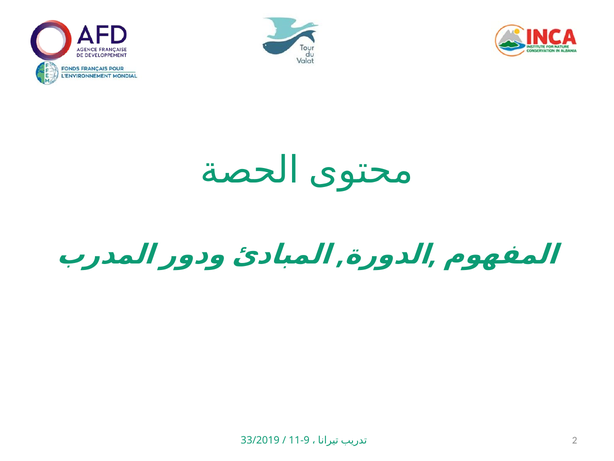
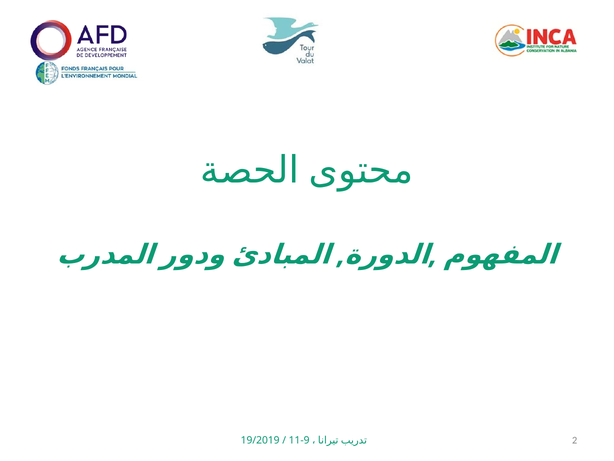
33/2019: 33/2019 -> 19/2019
